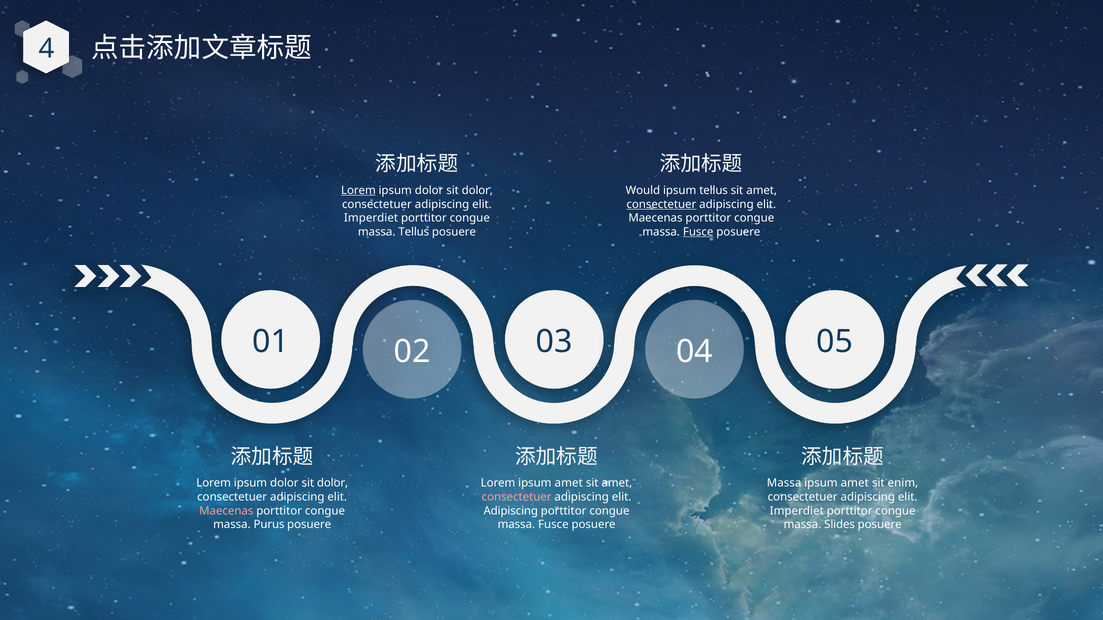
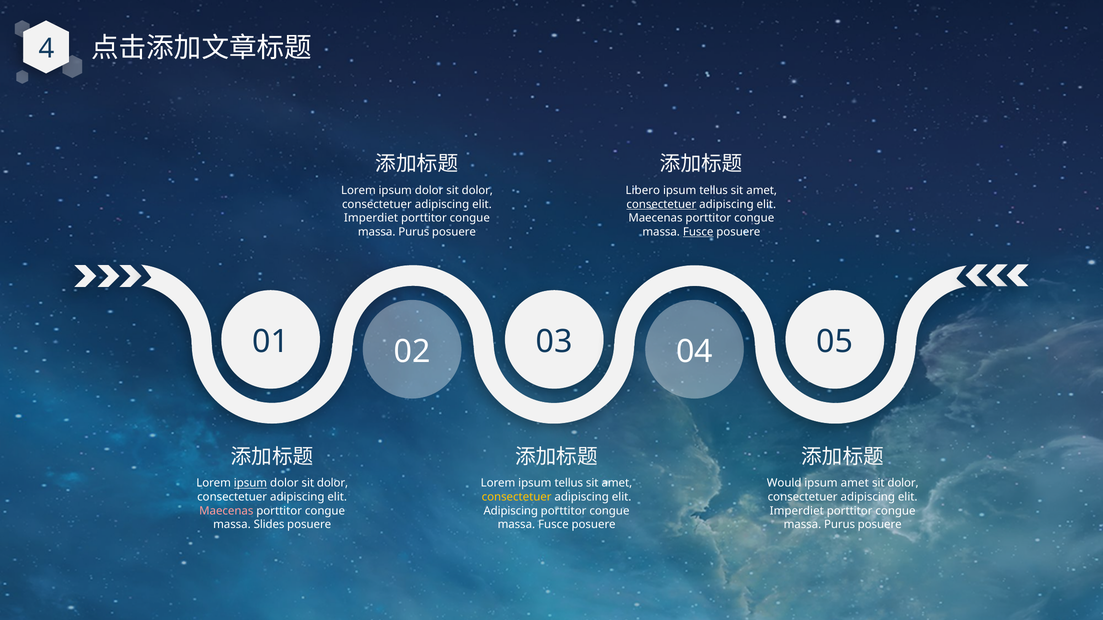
Lorem at (358, 191) underline: present -> none
Would: Would -> Libero
Tellus at (414, 232): Tellus -> Purus
ipsum at (250, 484) underline: none -> present
Lorem ipsum amet: amet -> tellus
Massa at (784, 484): Massa -> Would
enim at (903, 484): enim -> dolor
consectetuer at (517, 497) colour: pink -> yellow
Purus: Purus -> Slides
Slides at (840, 525): Slides -> Purus
